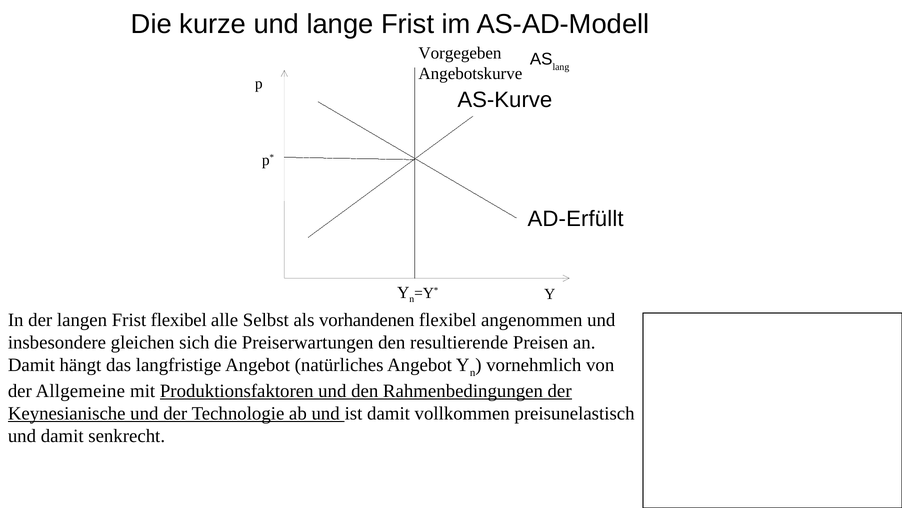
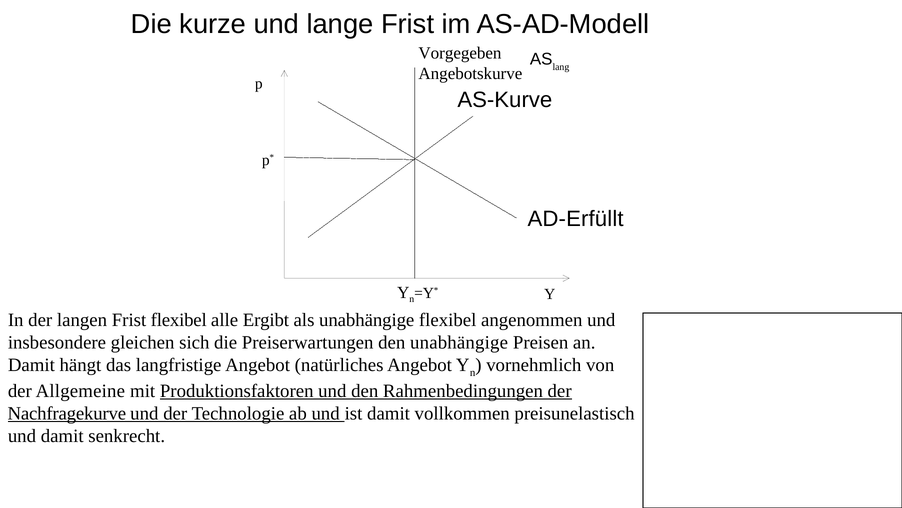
Selbst: Selbst -> Ergibt
als vorhandenen: vorhandenen -> unabhängige
den resultierende: resultierende -> unabhängige
Keynesianische: Keynesianische -> Nachfragekurve
